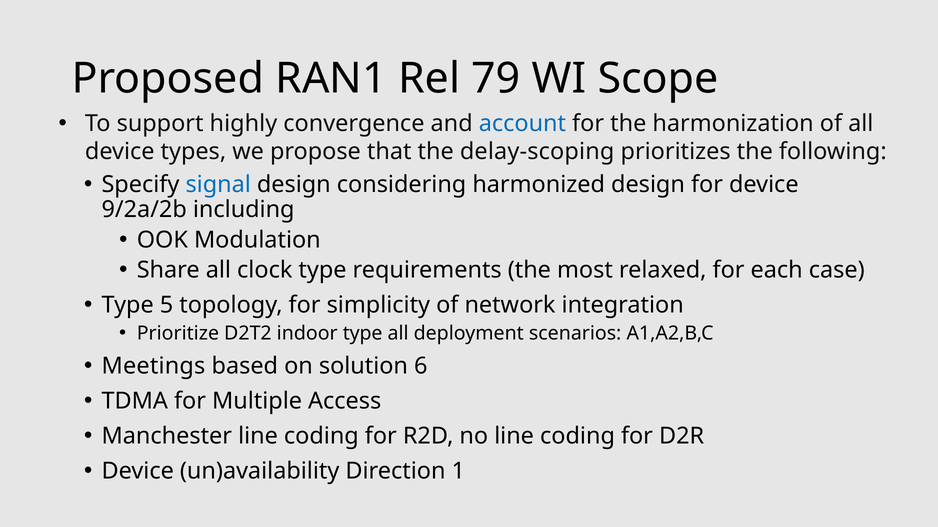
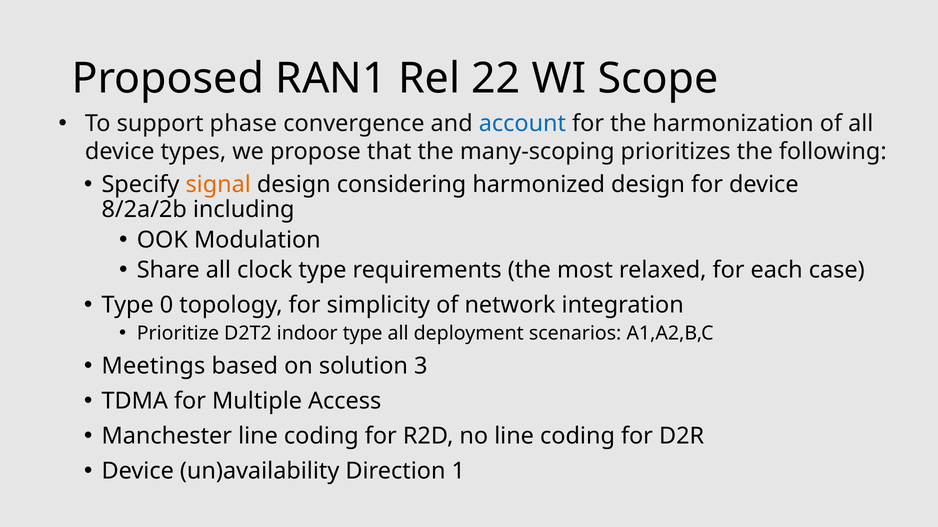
79: 79 -> 22
highly: highly -> phase
delay-scoping: delay-scoping -> many-scoping
signal colour: blue -> orange
9/2a/2b: 9/2a/2b -> 8/2a/2b
5: 5 -> 0
6: 6 -> 3
